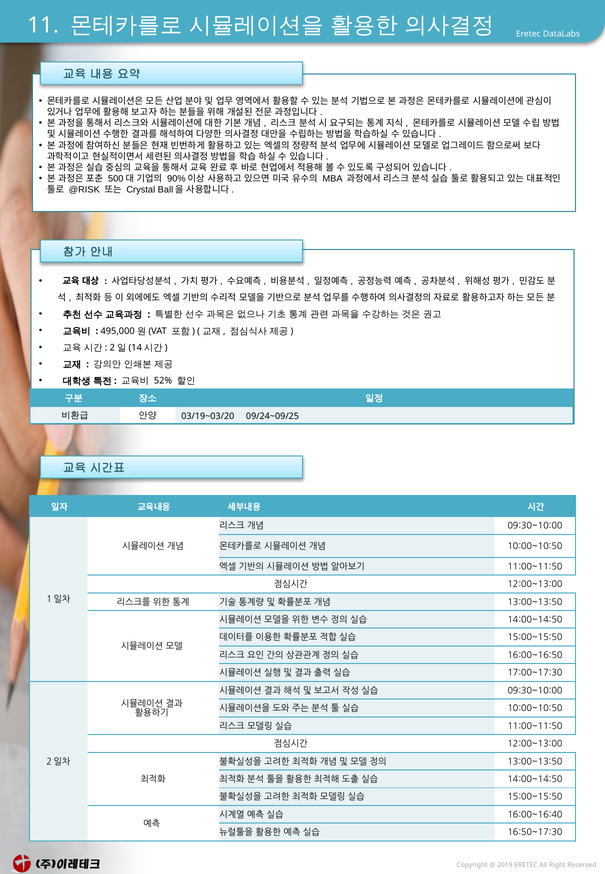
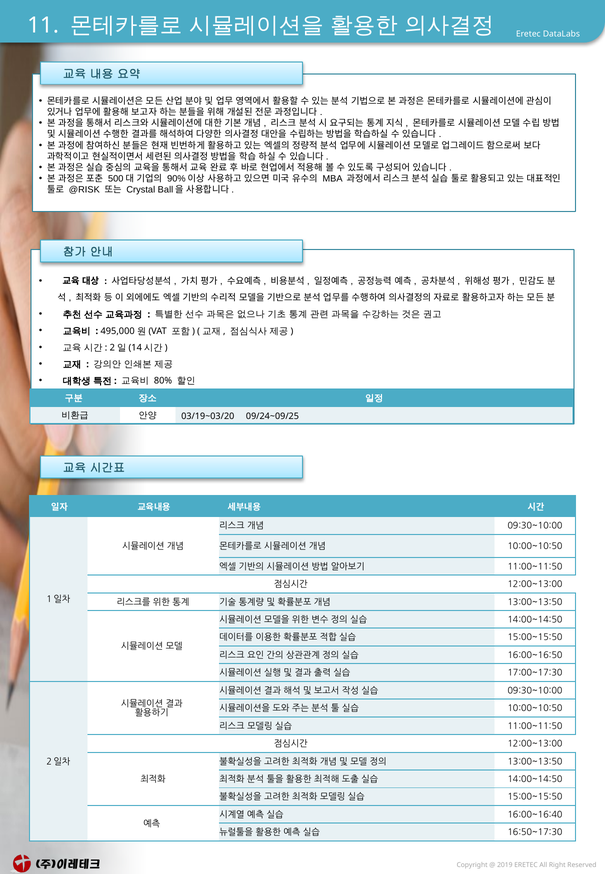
52%: 52% -> 80%
